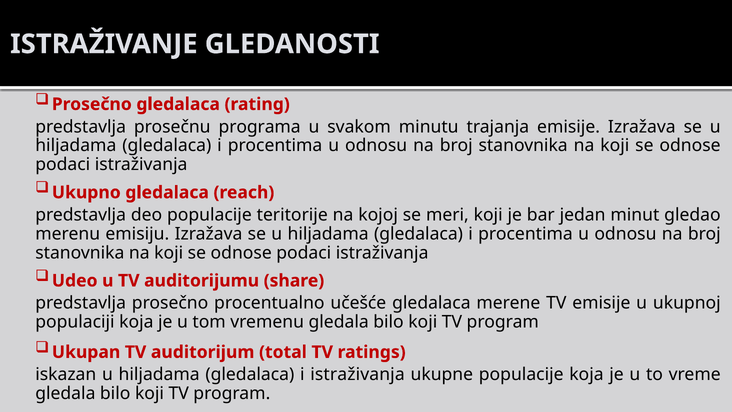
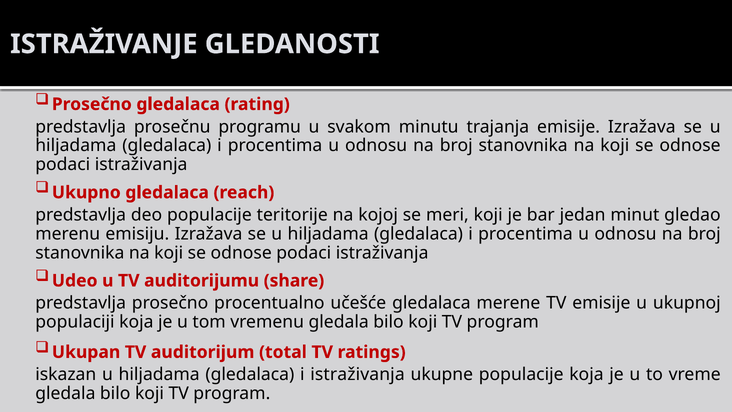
programa: programa -> programu
